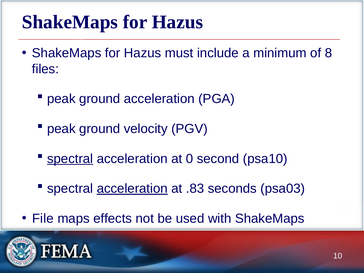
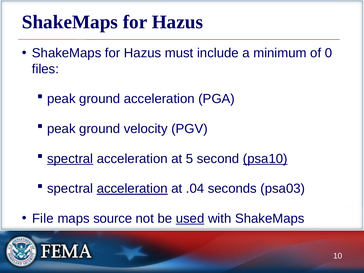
8: 8 -> 0
0: 0 -> 5
psa10 underline: none -> present
.83: .83 -> .04
effects: effects -> source
used underline: none -> present
